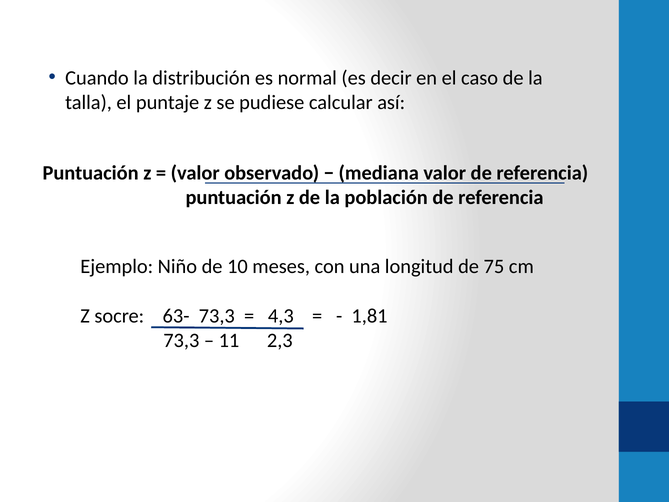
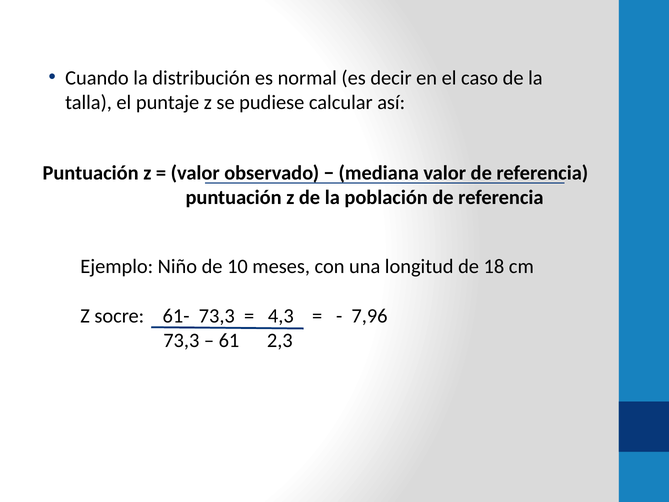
75: 75 -> 18
63-: 63- -> 61-
1,81: 1,81 -> 7,96
11: 11 -> 61
